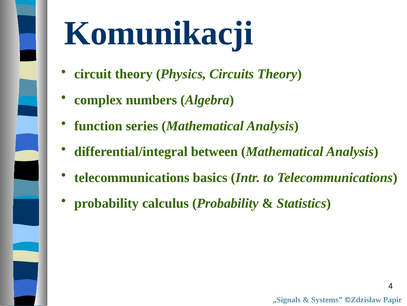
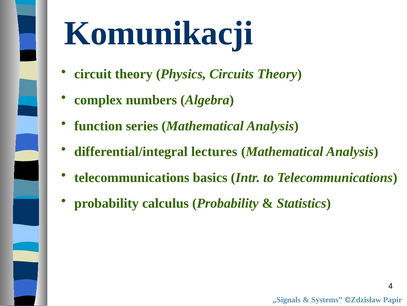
between: between -> lectures
